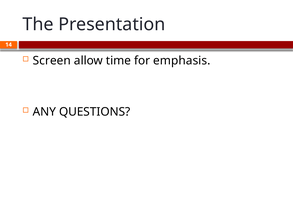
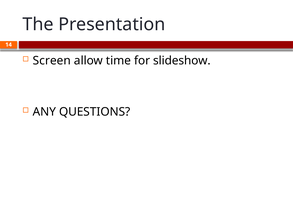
emphasis: emphasis -> slideshow
